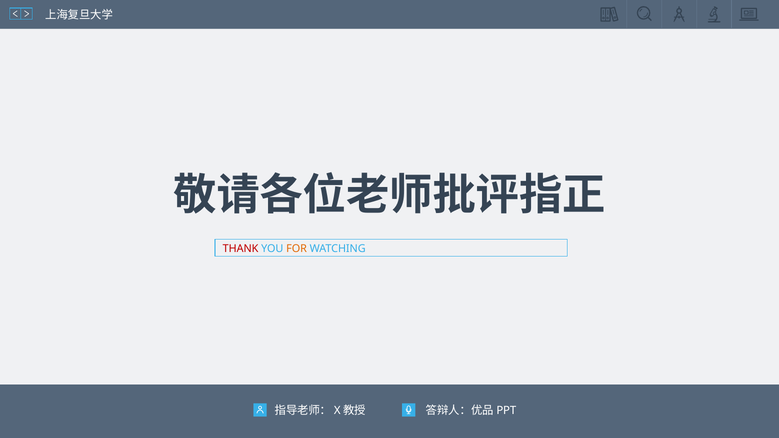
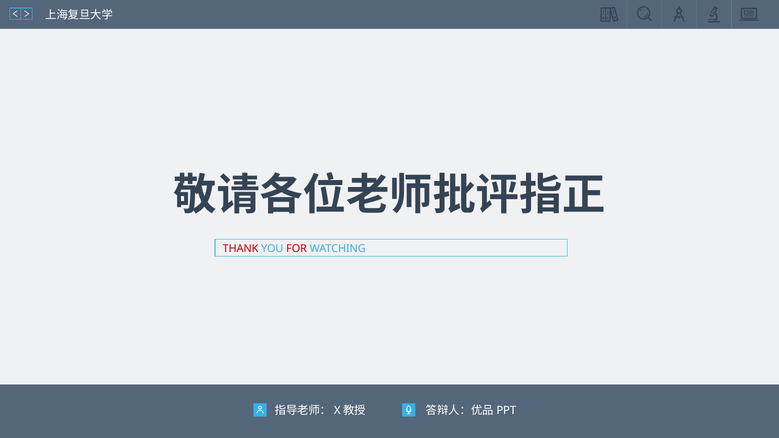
FOR colour: orange -> red
